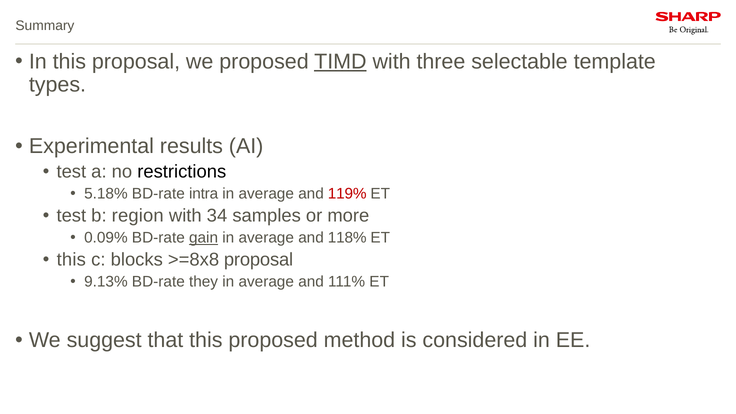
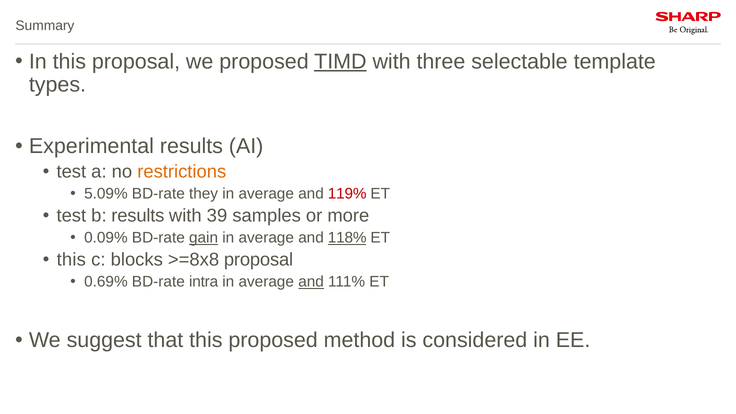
restrictions colour: black -> orange
5.18%: 5.18% -> 5.09%
intra: intra -> they
b region: region -> results
34: 34 -> 39
118% underline: none -> present
9.13%: 9.13% -> 0.69%
they: they -> intra
and at (311, 282) underline: none -> present
